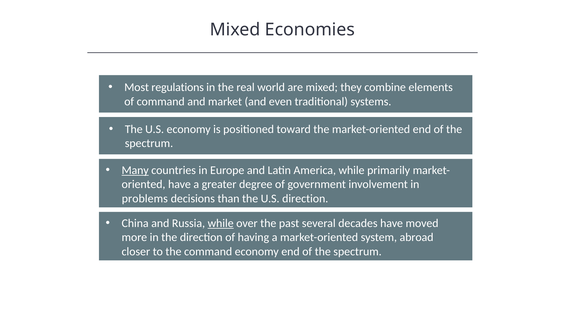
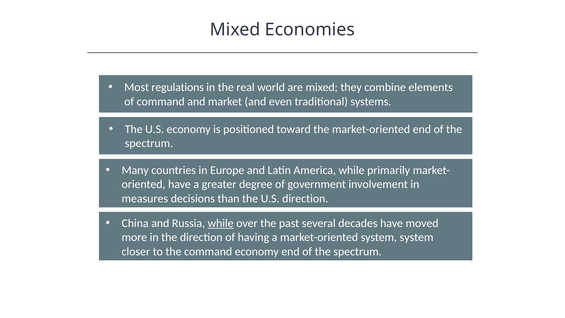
Many underline: present -> none
problems: problems -> measures
system abroad: abroad -> system
